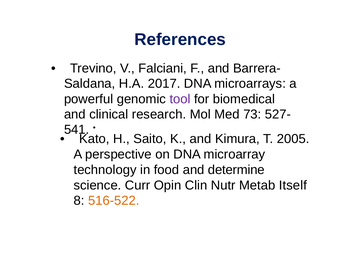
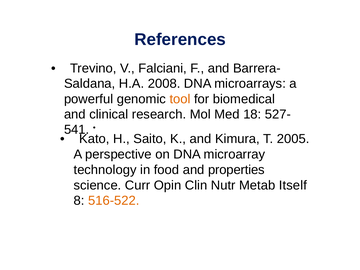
2017: 2017 -> 2008
tool colour: purple -> orange
73: 73 -> 18
determine: determine -> properties
